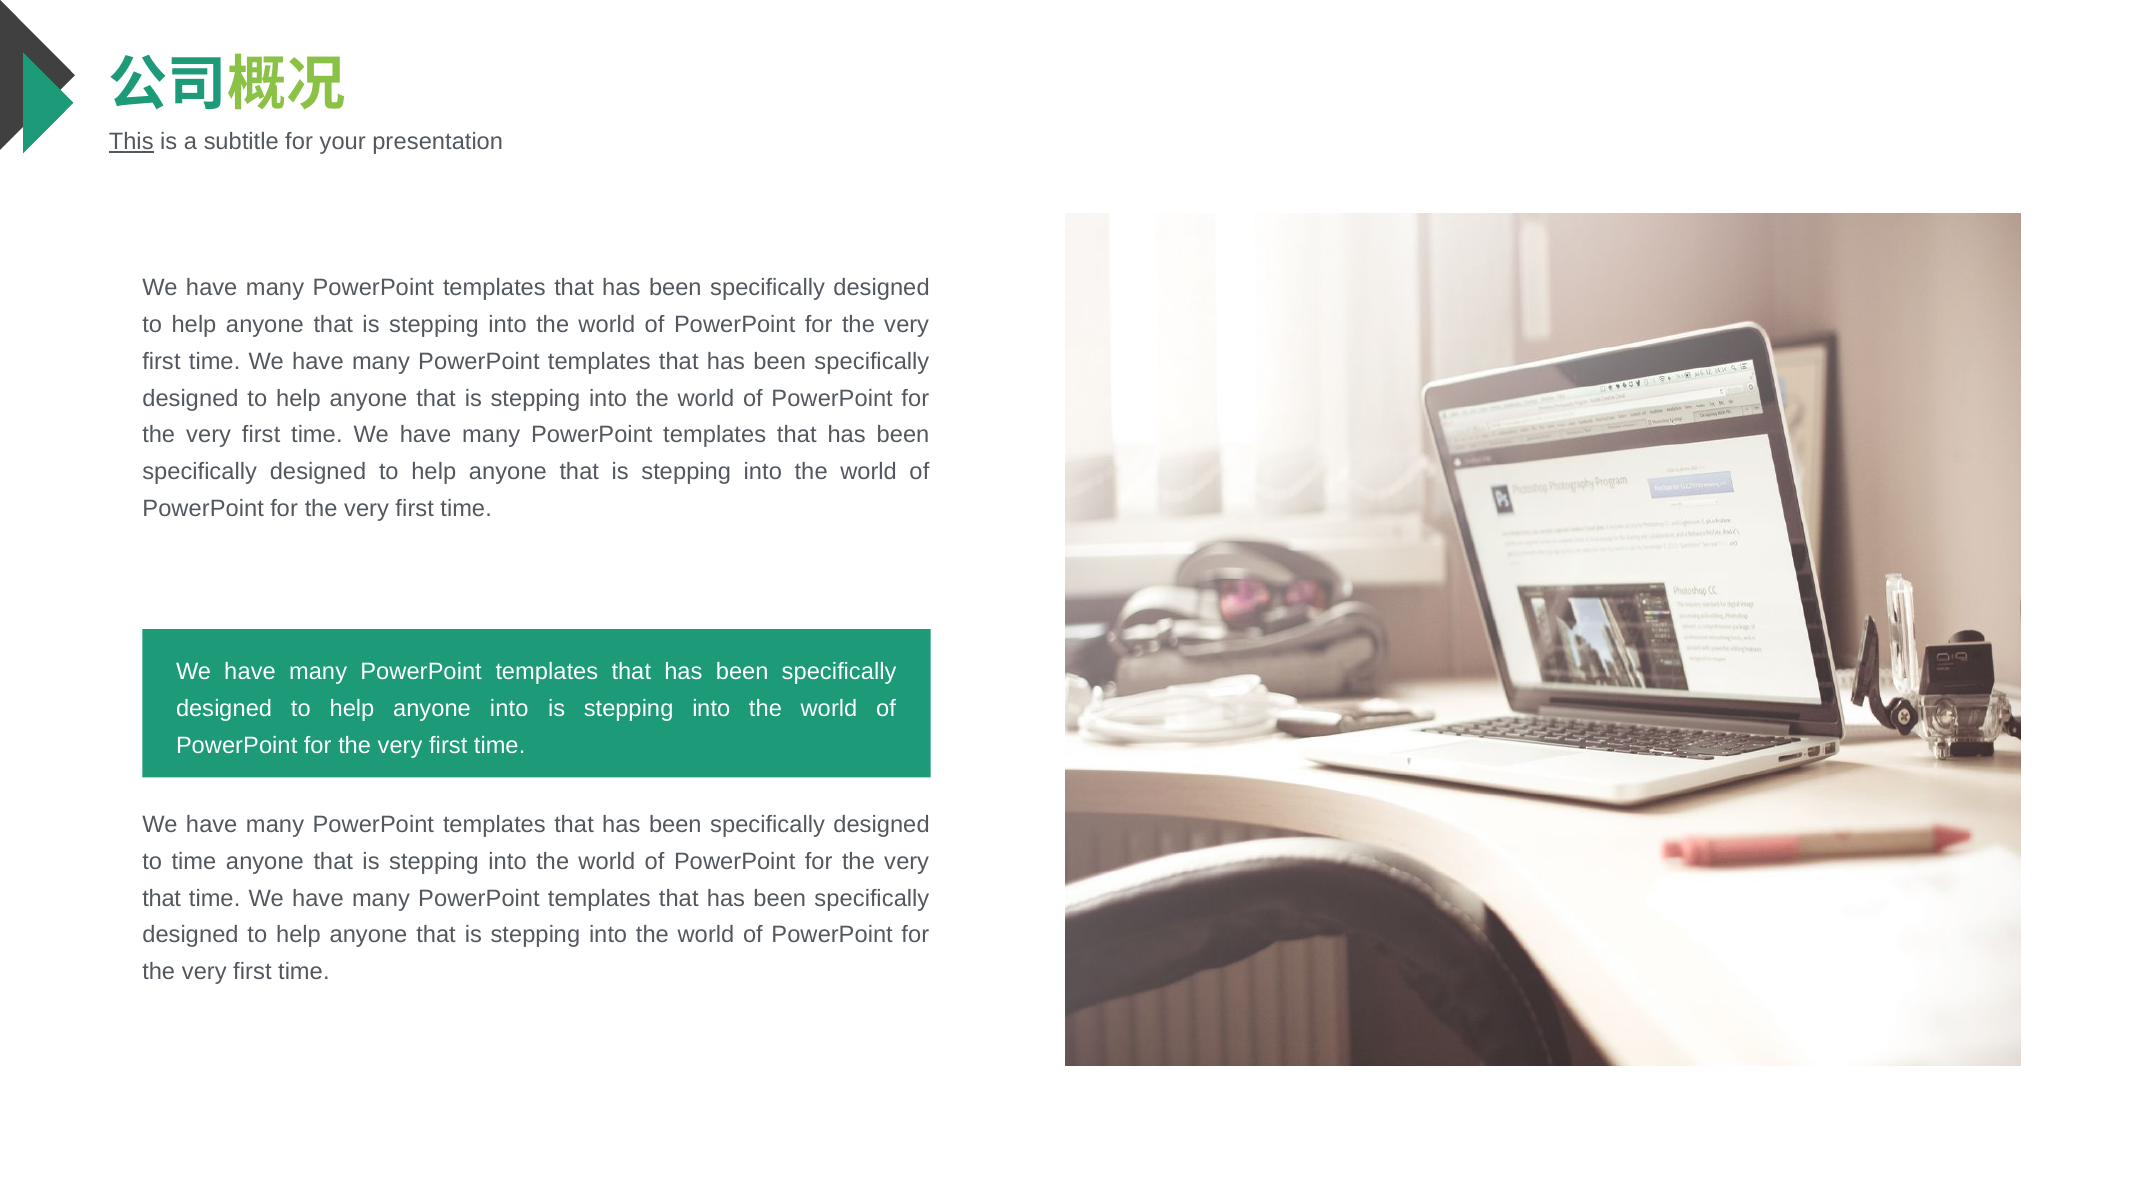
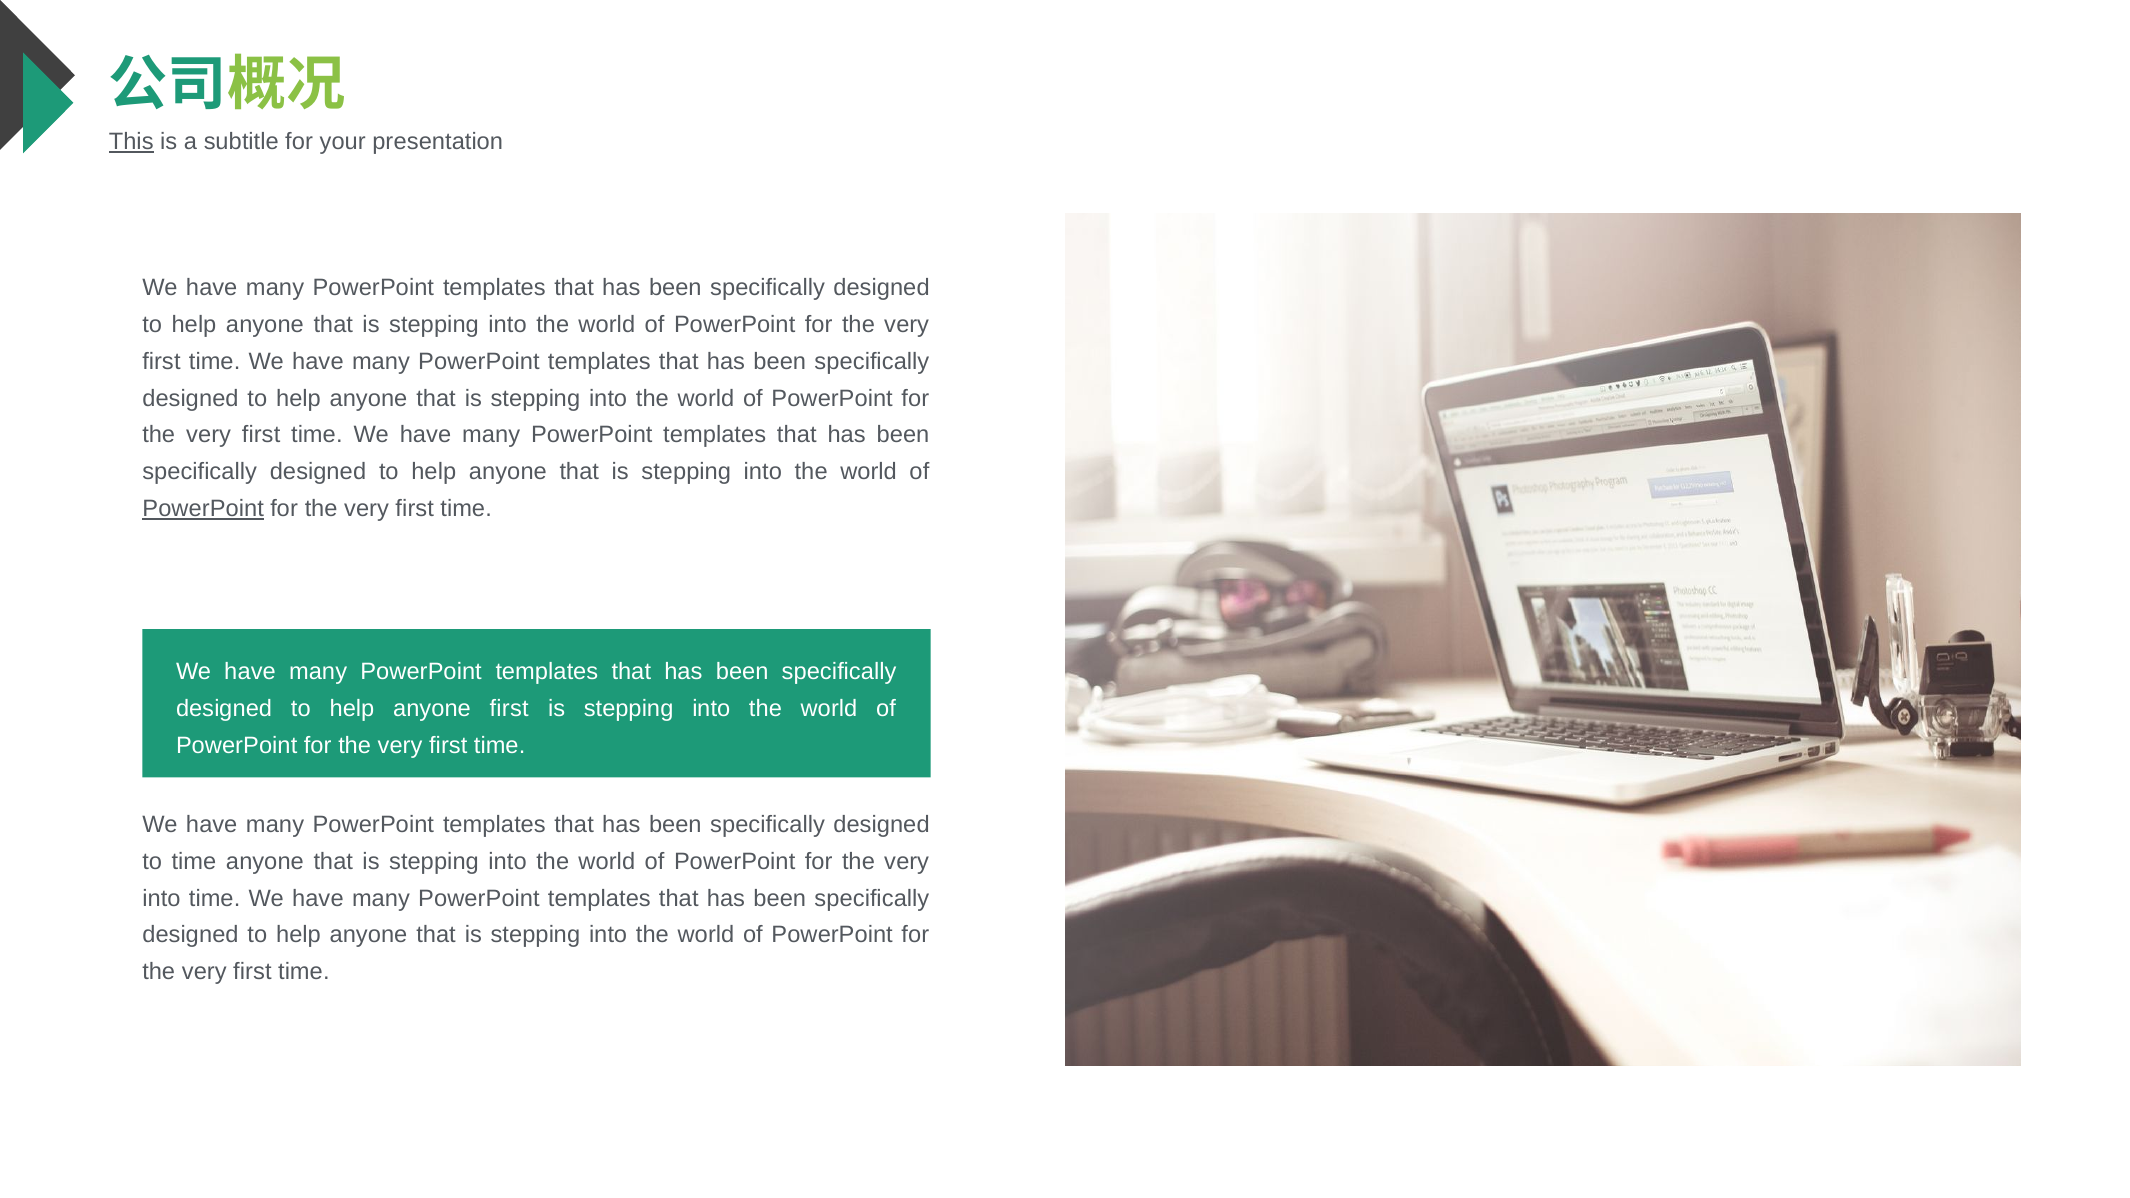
PowerPoint at (203, 509) underline: none -> present
anyone into: into -> first
that at (162, 898): that -> into
